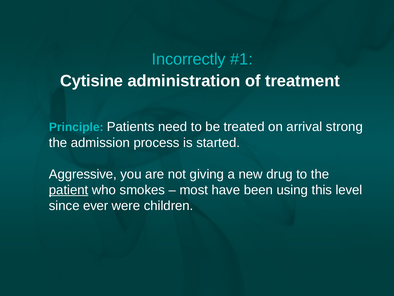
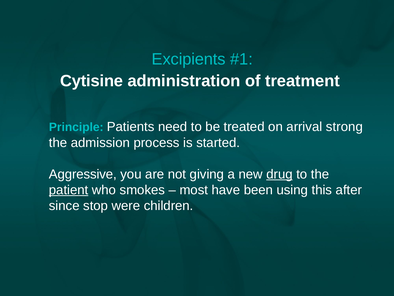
Incorrectly: Incorrectly -> Excipients
drug underline: none -> present
level: level -> after
ever: ever -> stop
